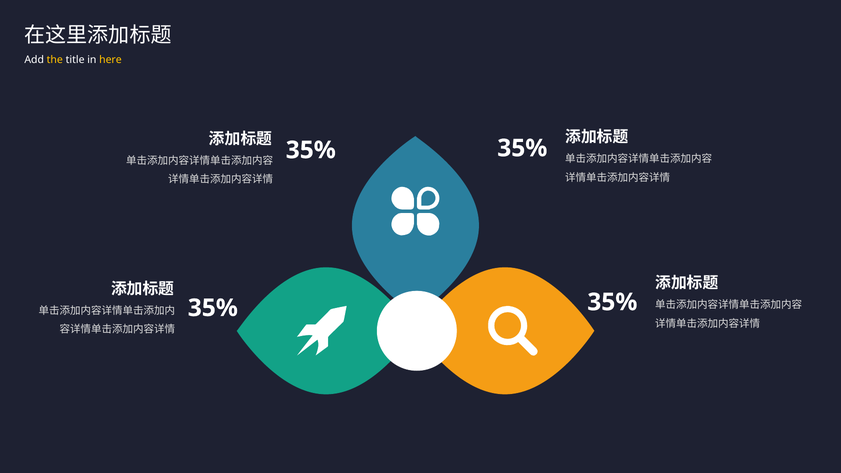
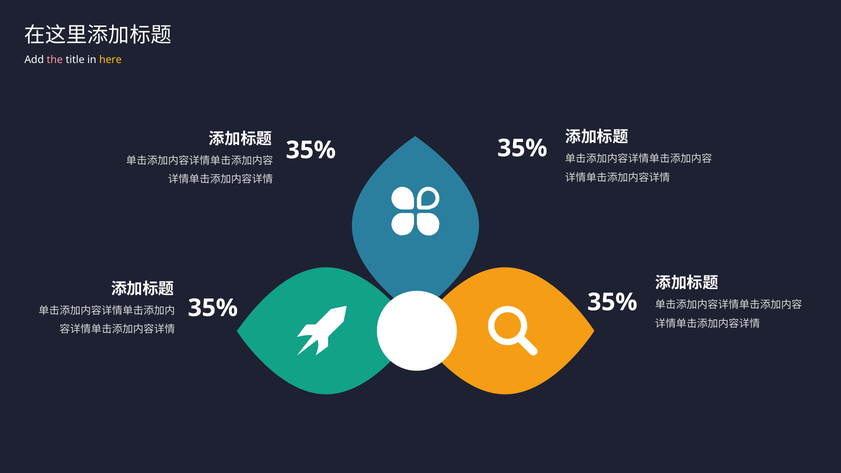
the colour: yellow -> pink
